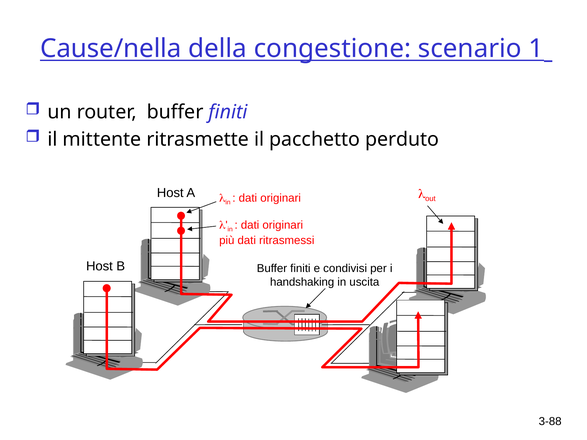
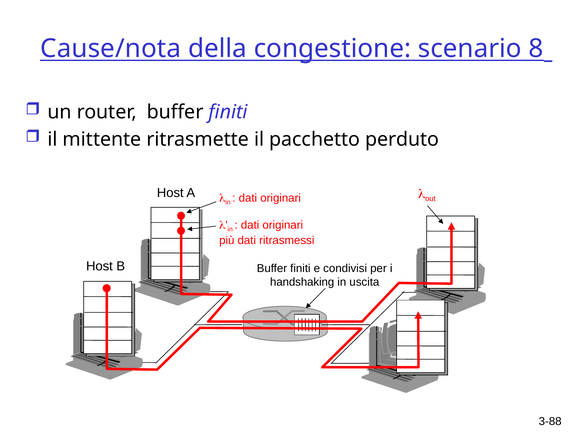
Cause/nella: Cause/nella -> Cause/nota
1: 1 -> 8
